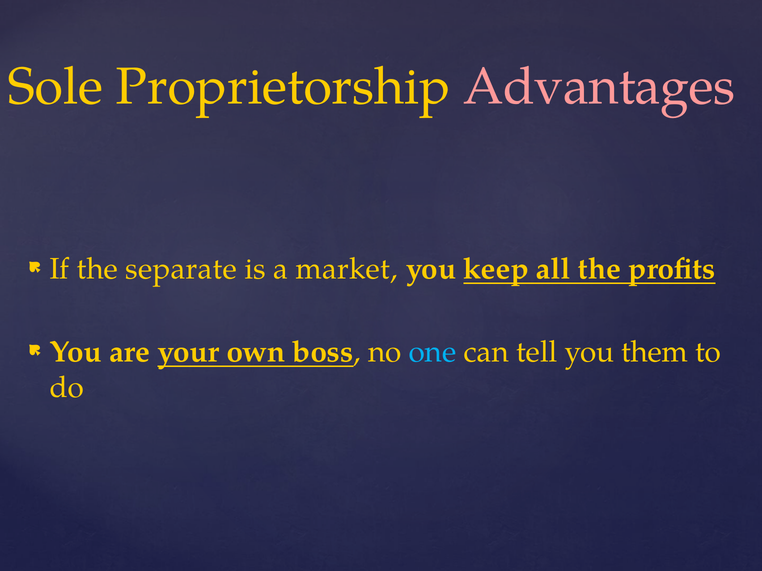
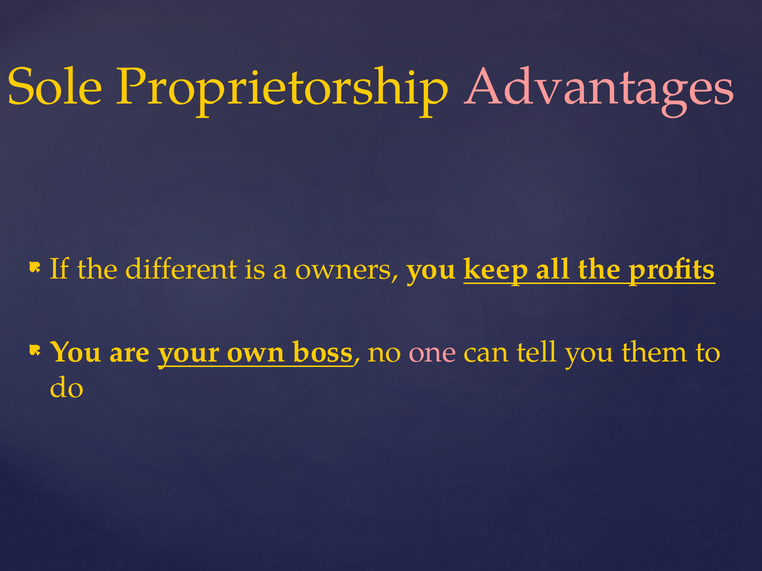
separate: separate -> different
market: market -> owners
one colour: light blue -> pink
